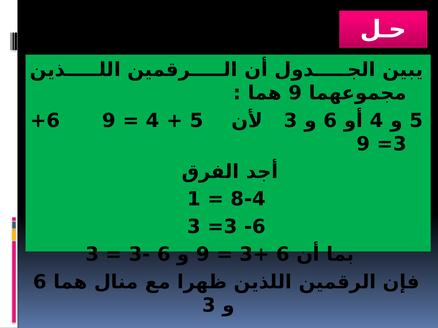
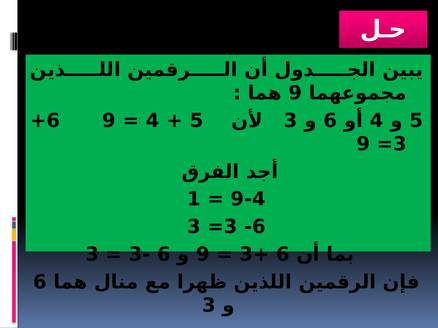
8-4: 8-4 -> 9-4
